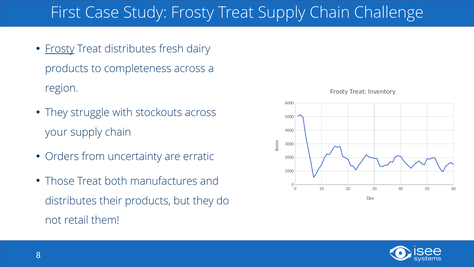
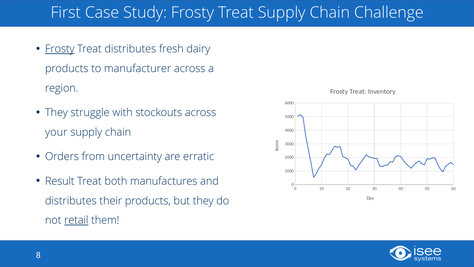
completeness: completeness -> manufacturer
Those: Those -> Result
retail underline: none -> present
